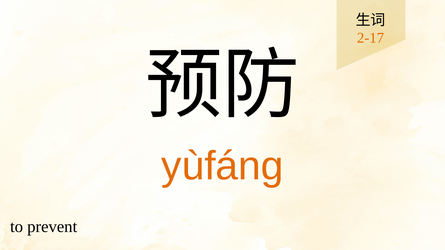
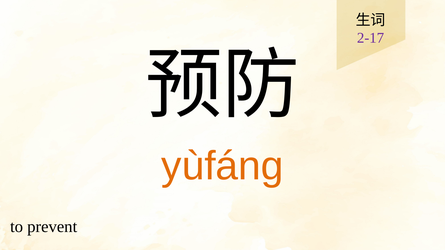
2-17 colour: orange -> purple
